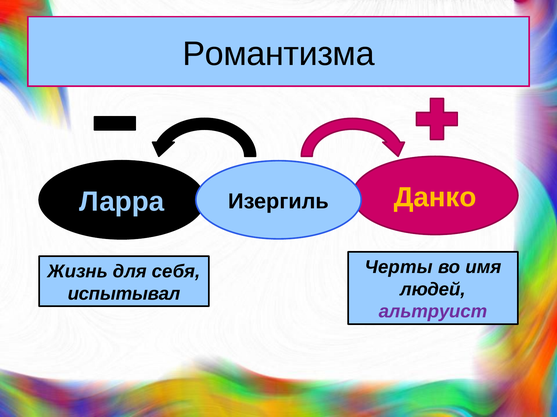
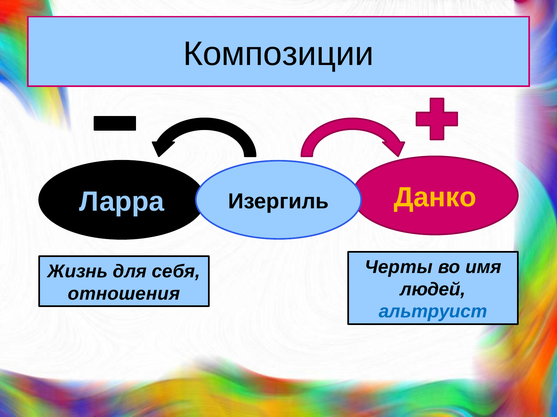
Романтизма: Романтизма -> Композиции
испытывал: испытывал -> отношения
альтруист colour: purple -> blue
